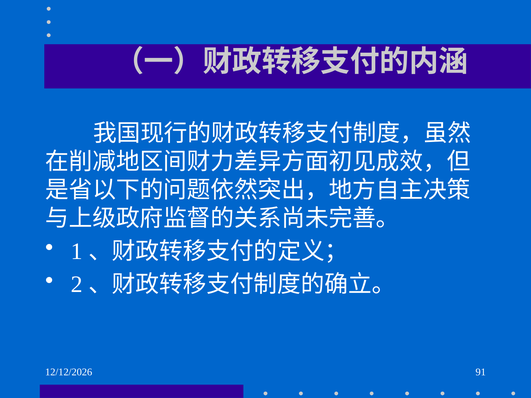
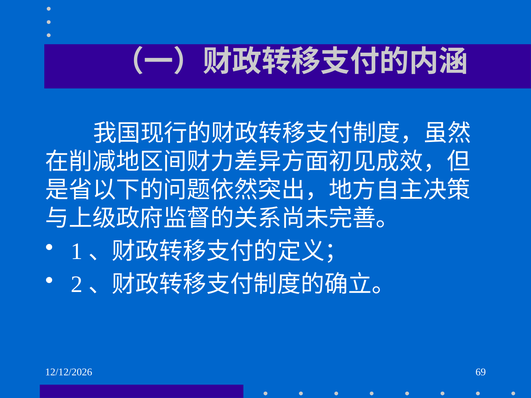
91: 91 -> 69
